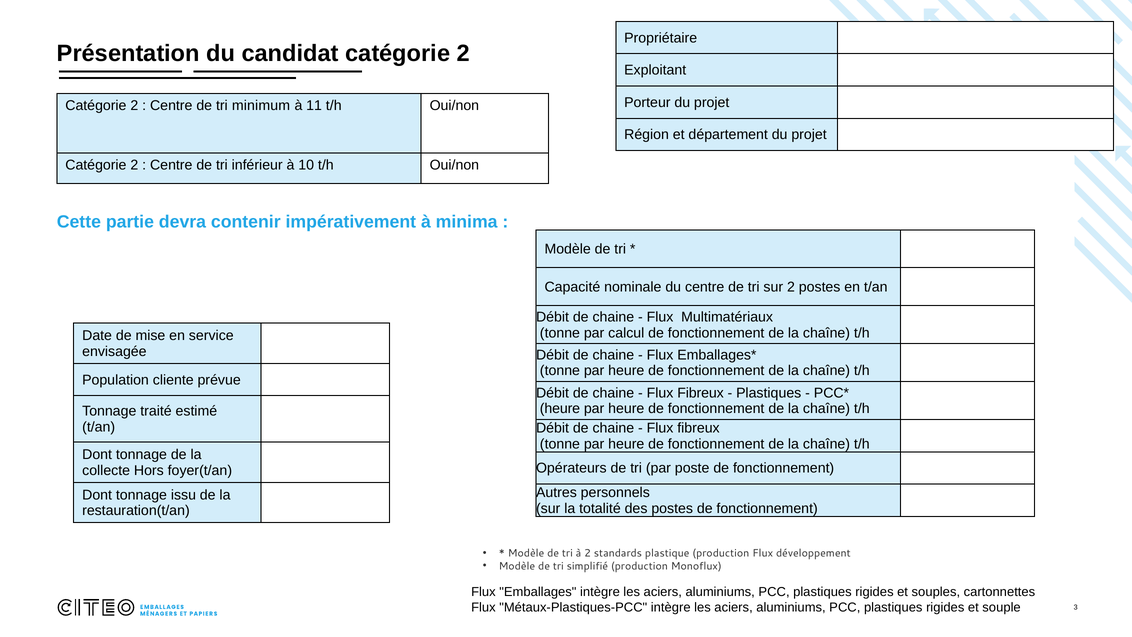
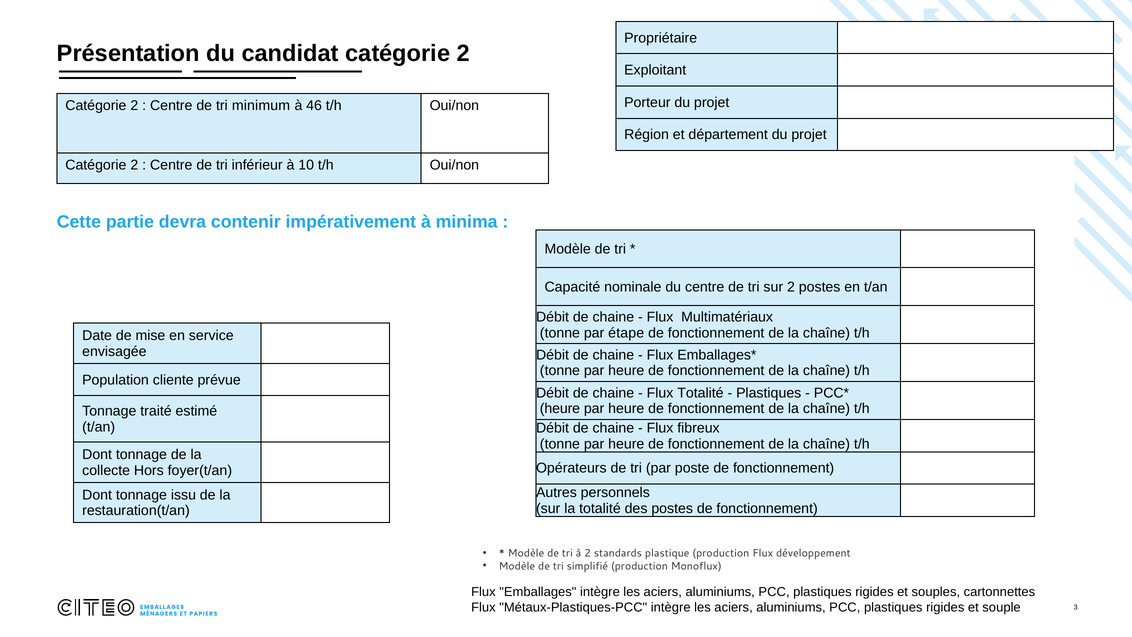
11: 11 -> 46
calcul: calcul -> étape
Fibreux at (700, 393): Fibreux -> Totalité
